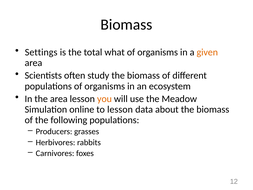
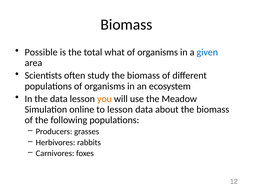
Settings: Settings -> Possible
given colour: orange -> blue
the area: area -> data
